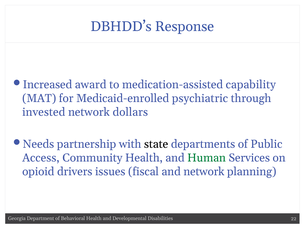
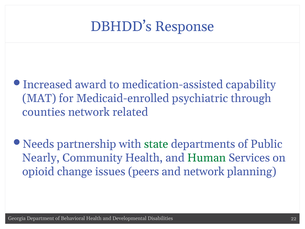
invested: invested -> counties
dollars: dollars -> related
state colour: black -> green
Access: Access -> Nearly
drivers: drivers -> change
fiscal: fiscal -> peers
